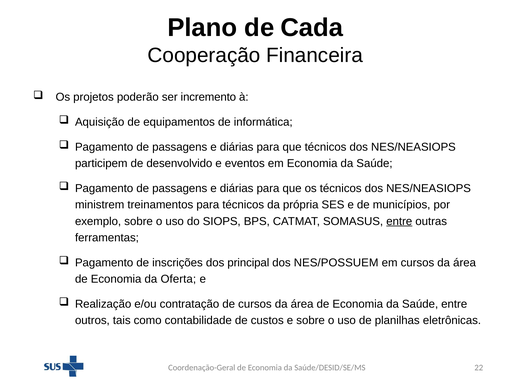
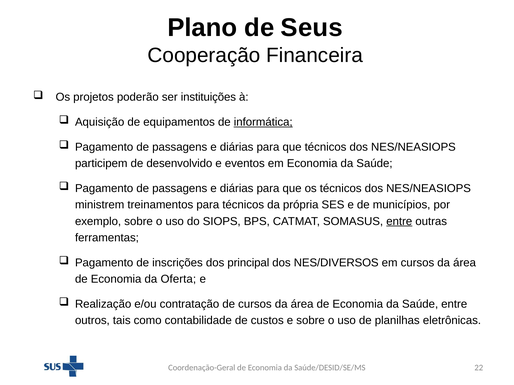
Cada: Cada -> Seus
incremento: incremento -> instituições
informática underline: none -> present
NES/POSSUEM: NES/POSSUEM -> NES/DIVERSOS
